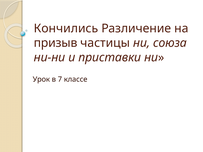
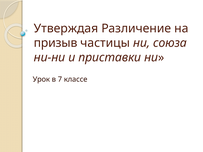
Кончились: Кончились -> Утверждая
